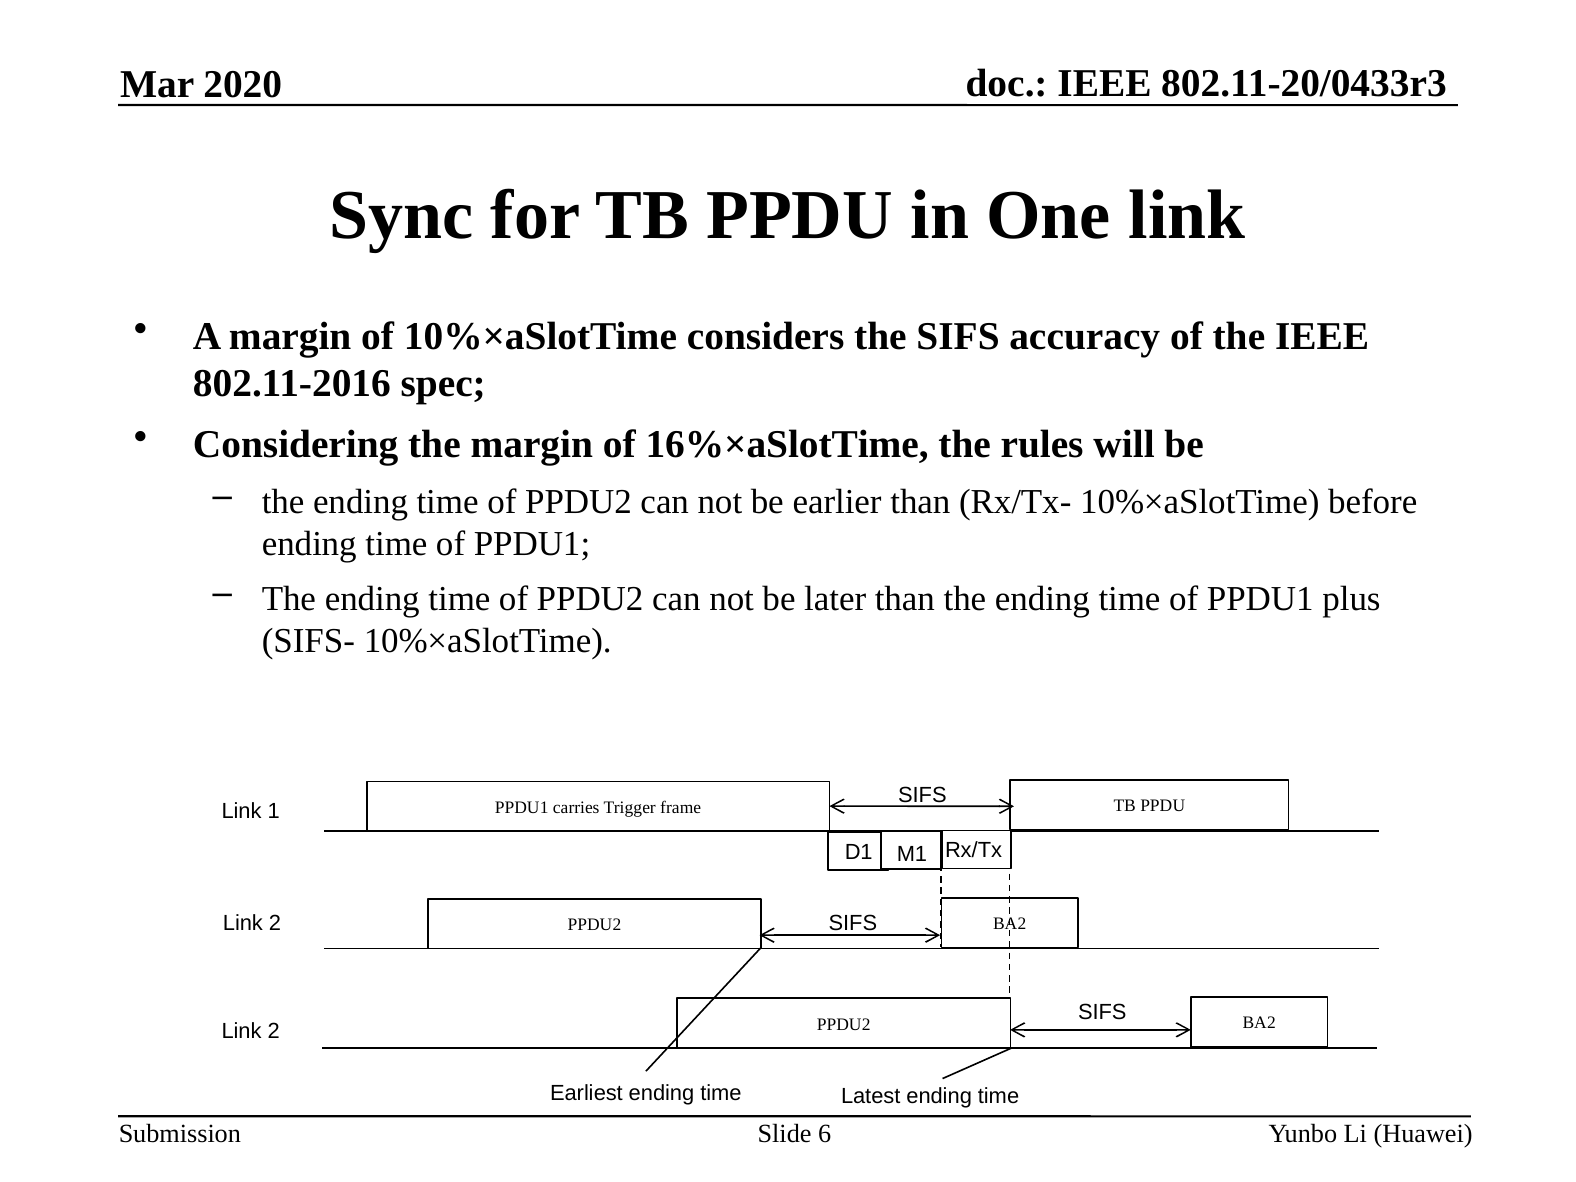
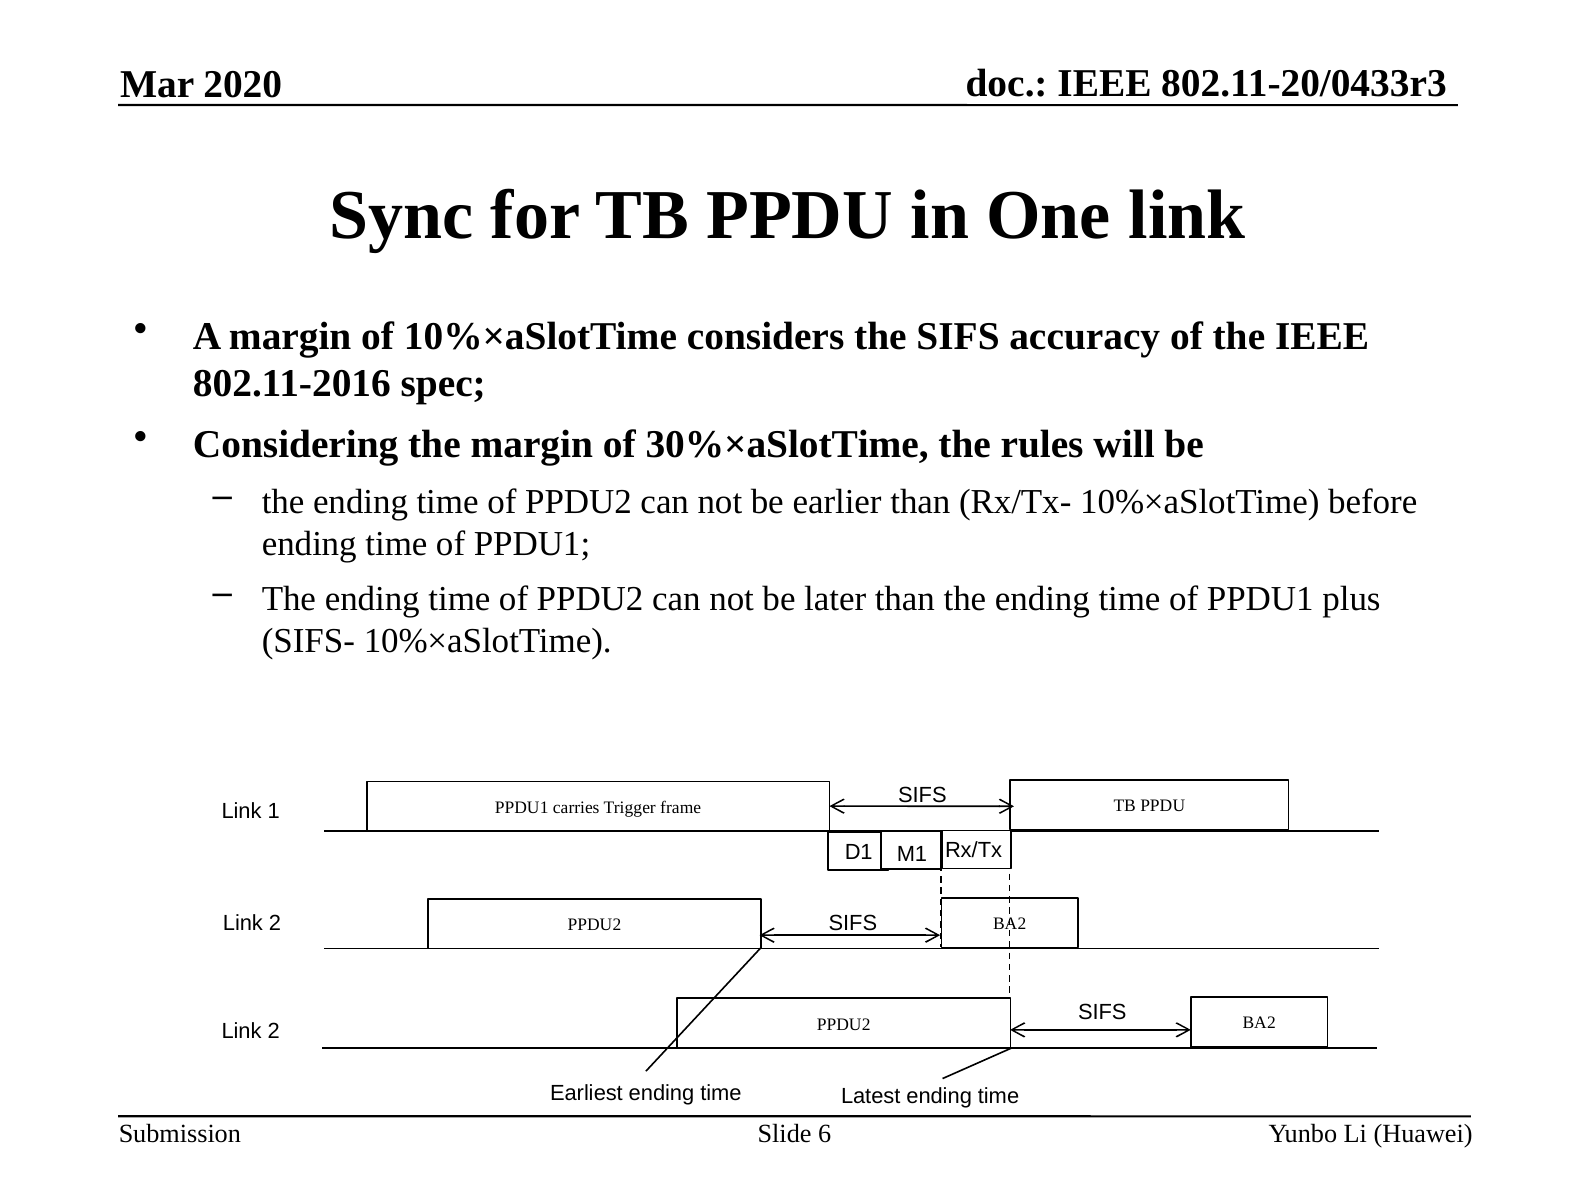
16%×aSlotTime: 16%×aSlotTime -> 30%×aSlotTime
